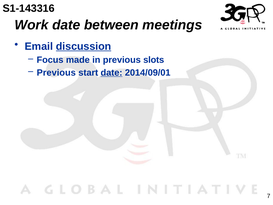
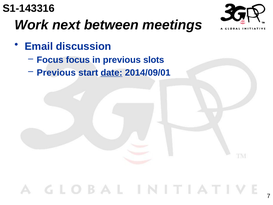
Work date: date -> next
discussion underline: present -> none
Focus made: made -> focus
